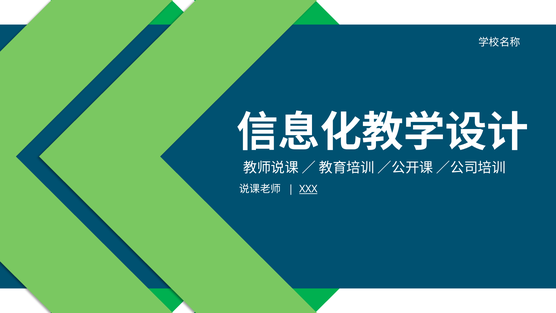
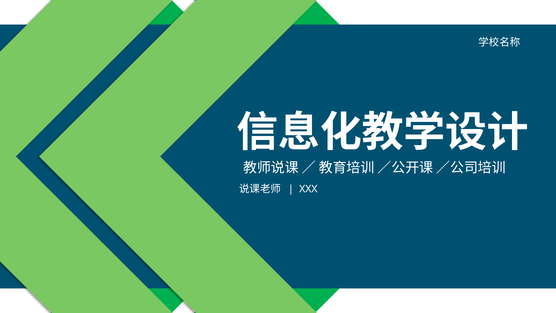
XXX underline: present -> none
